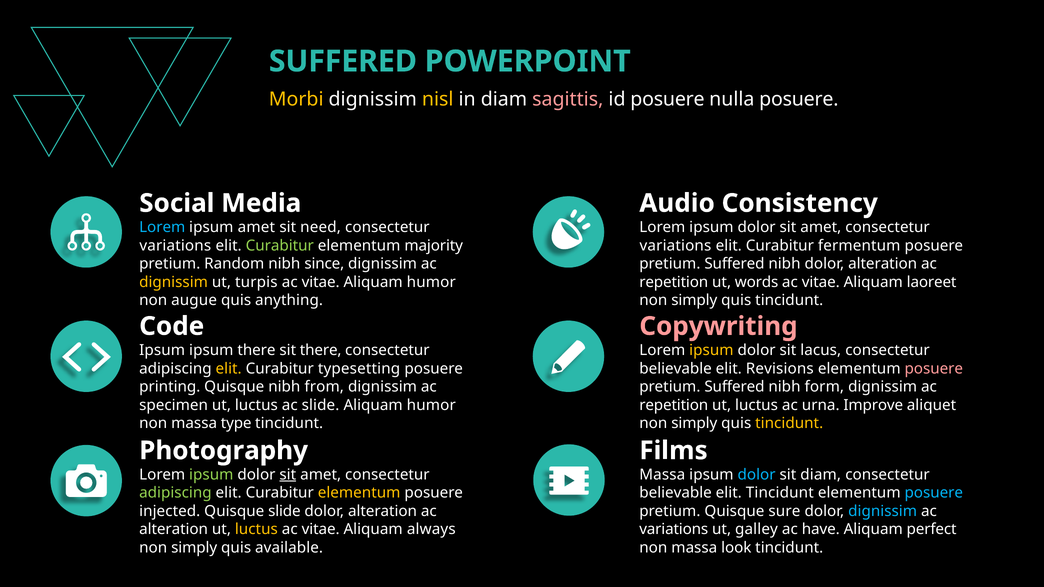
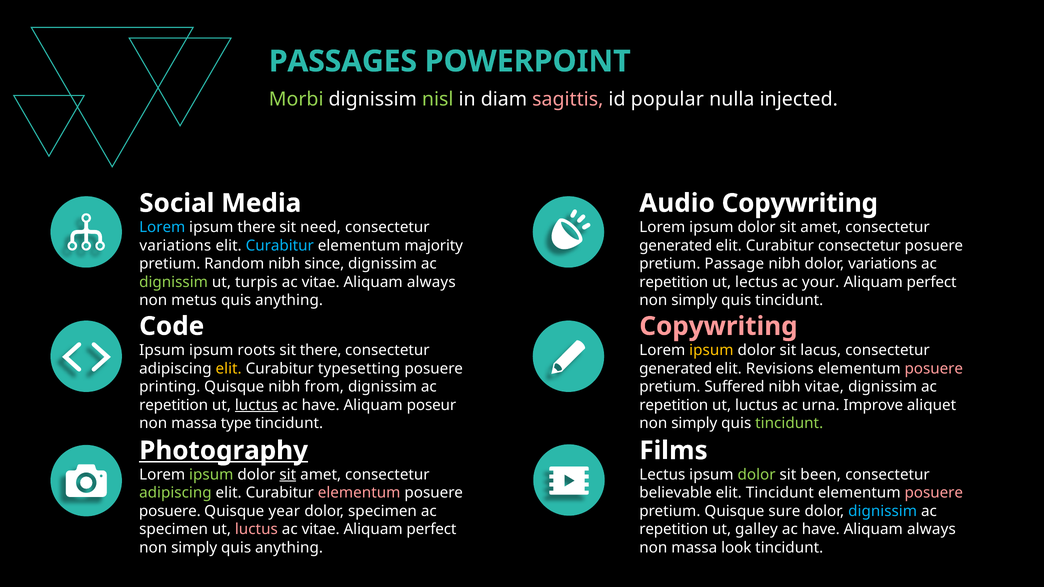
SUFFERED at (343, 61): SUFFERED -> PASSAGES
Morbi colour: yellow -> light green
nisl colour: yellow -> light green
id posuere: posuere -> popular
nulla posuere: posuere -> injected
Audio Consistency: Consistency -> Copywriting
ipsum amet: amet -> there
Curabitur at (280, 246) colour: light green -> light blue
variations at (675, 246): variations -> generated
Curabitur fermentum: fermentum -> consectetur
Suffered at (734, 264): Suffered -> Passage
nibh dolor alteration: alteration -> variations
dignissim at (174, 282) colour: yellow -> light green
humor at (431, 282): humor -> always
ut words: words -> lectus
vitae at (821, 282): vitae -> your
laoreet at (932, 282): laoreet -> perfect
augue: augue -> metus
ipsum there: there -> roots
believable at (676, 369): believable -> generated
nibh form: form -> vitae
specimen at (174, 405): specimen -> repetition
luctus at (256, 405) underline: none -> present
slide at (321, 405): slide -> have
humor at (431, 405): humor -> poseur
tincidunt at (789, 423) colour: yellow -> light green
Photography underline: none -> present
Massa at (662, 475): Massa -> Lectus
dolor at (757, 475) colour: light blue -> light green
sit diam: diam -> been
elementum at (359, 493) colour: yellow -> pink
posuere at (934, 493) colour: light blue -> pink
injected at (170, 511): injected -> posuere
Quisque slide: slide -> year
alteration at (383, 511): alteration -> specimen
alteration at (174, 530): alteration -> specimen
luctus at (256, 530) colour: yellow -> pink
always at (431, 530): always -> perfect
variations at (674, 530): variations -> repetition
perfect at (932, 530): perfect -> always
available at (289, 548): available -> anything
